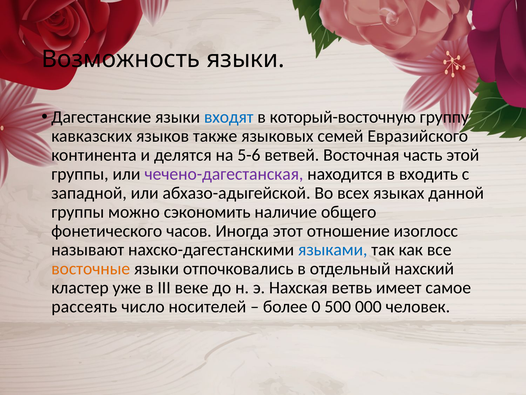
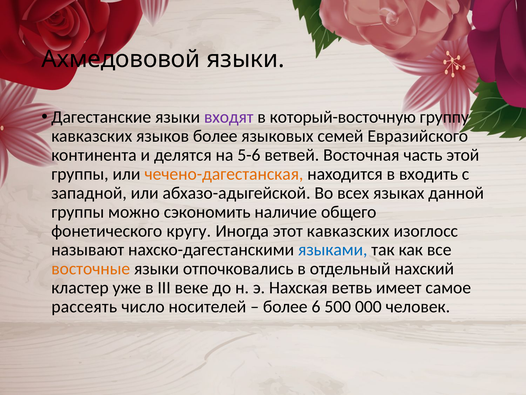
Возможность: Возможность -> Ахмедововой
входят colour: blue -> purple
языков также: также -> более
чечено-дагестанская colour: purple -> orange
часов: часов -> кругу
этот отношение: отношение -> кавказских
0: 0 -> 6
